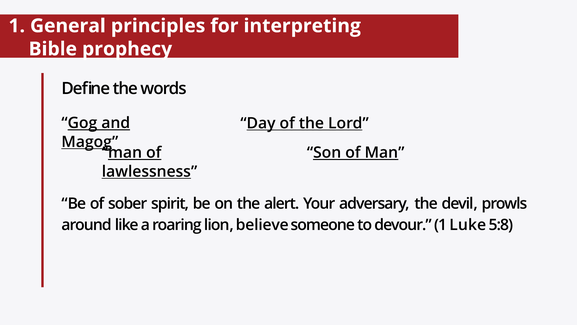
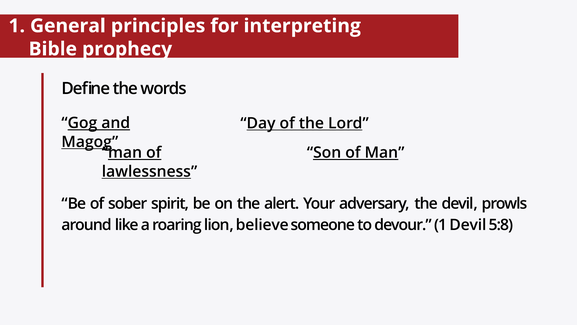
1 Luke: Luke -> Devil
